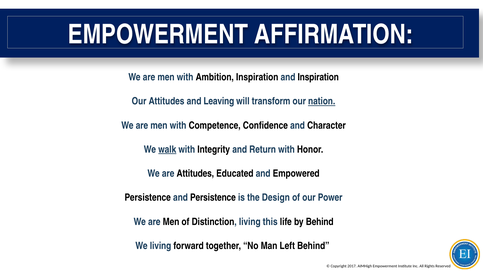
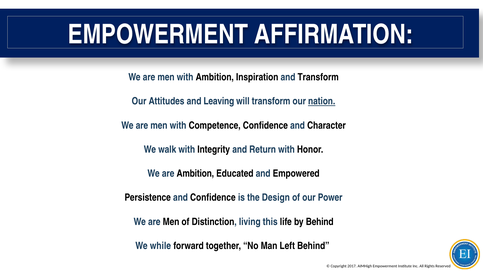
and Inspiration: Inspiration -> Transform
walk underline: present -> none
are Attitudes: Attitudes -> Ambition
and Persistence: Persistence -> Confidence
We living: living -> while
